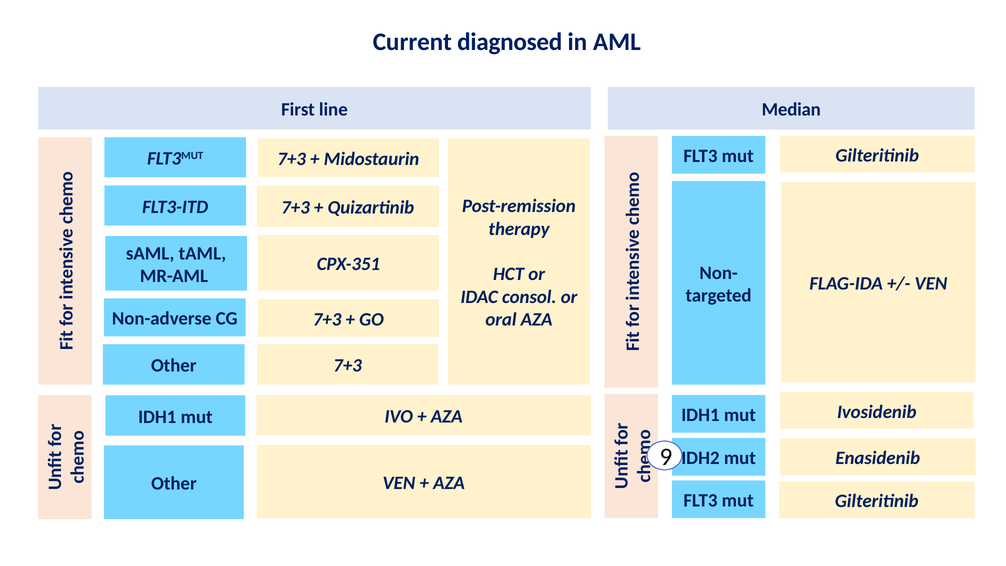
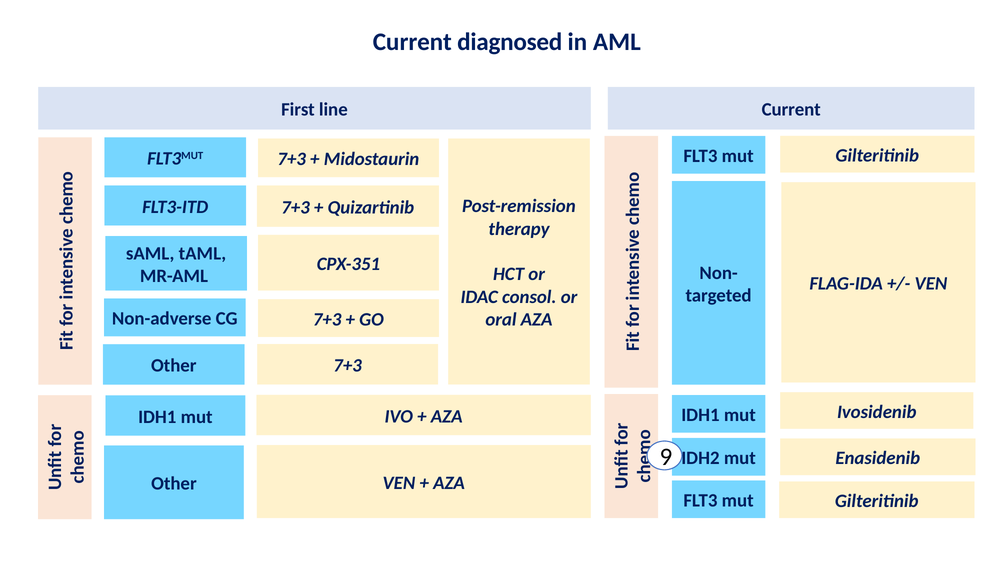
line Median: Median -> Current
